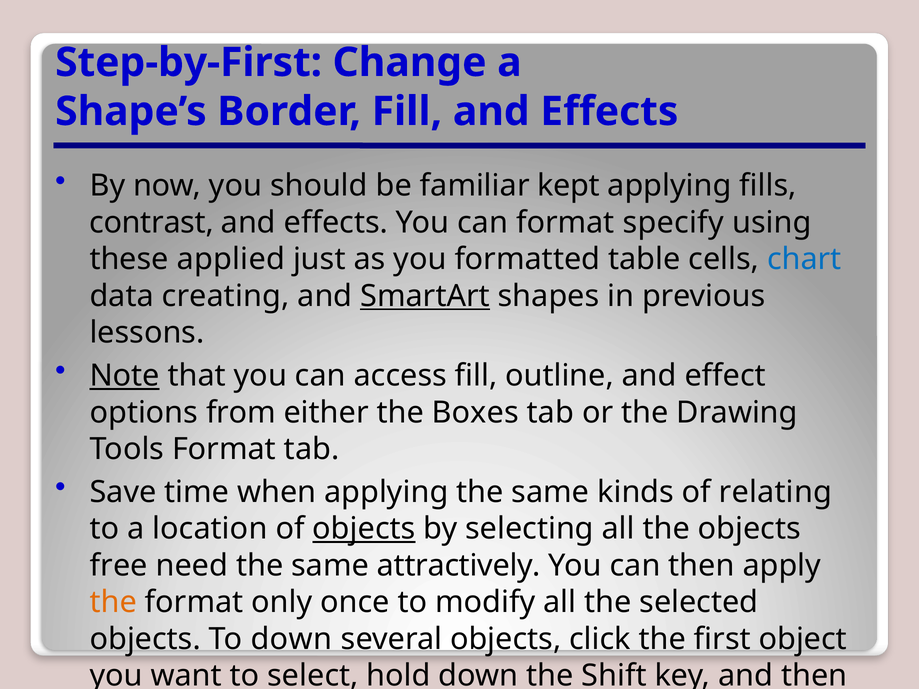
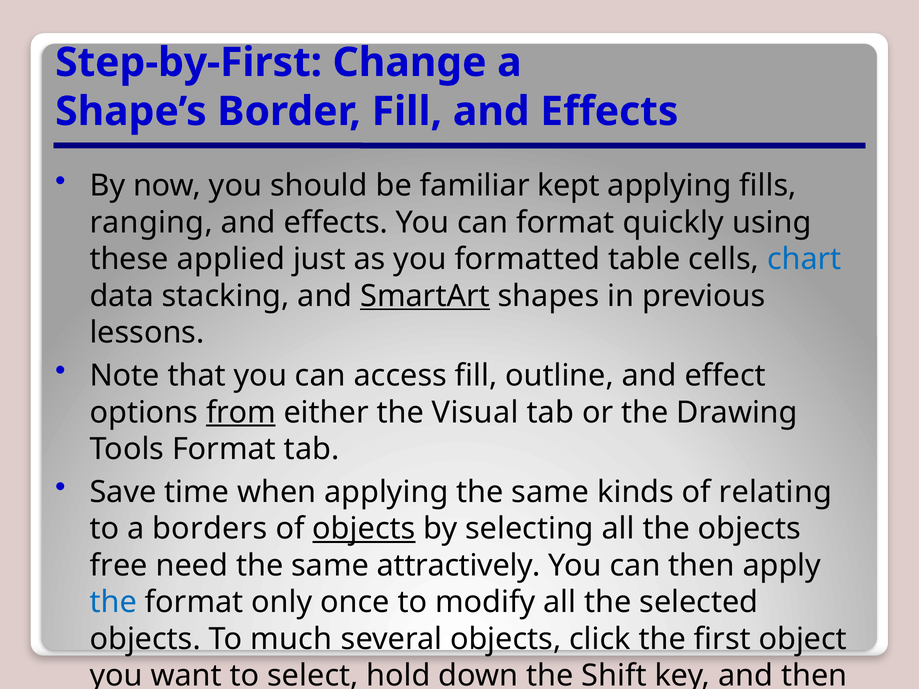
contrast: contrast -> ranging
specify: specify -> quickly
creating: creating -> stacking
Note underline: present -> none
from underline: none -> present
Boxes: Boxes -> Visual
location: location -> borders
the at (113, 603) colour: orange -> blue
To down: down -> much
